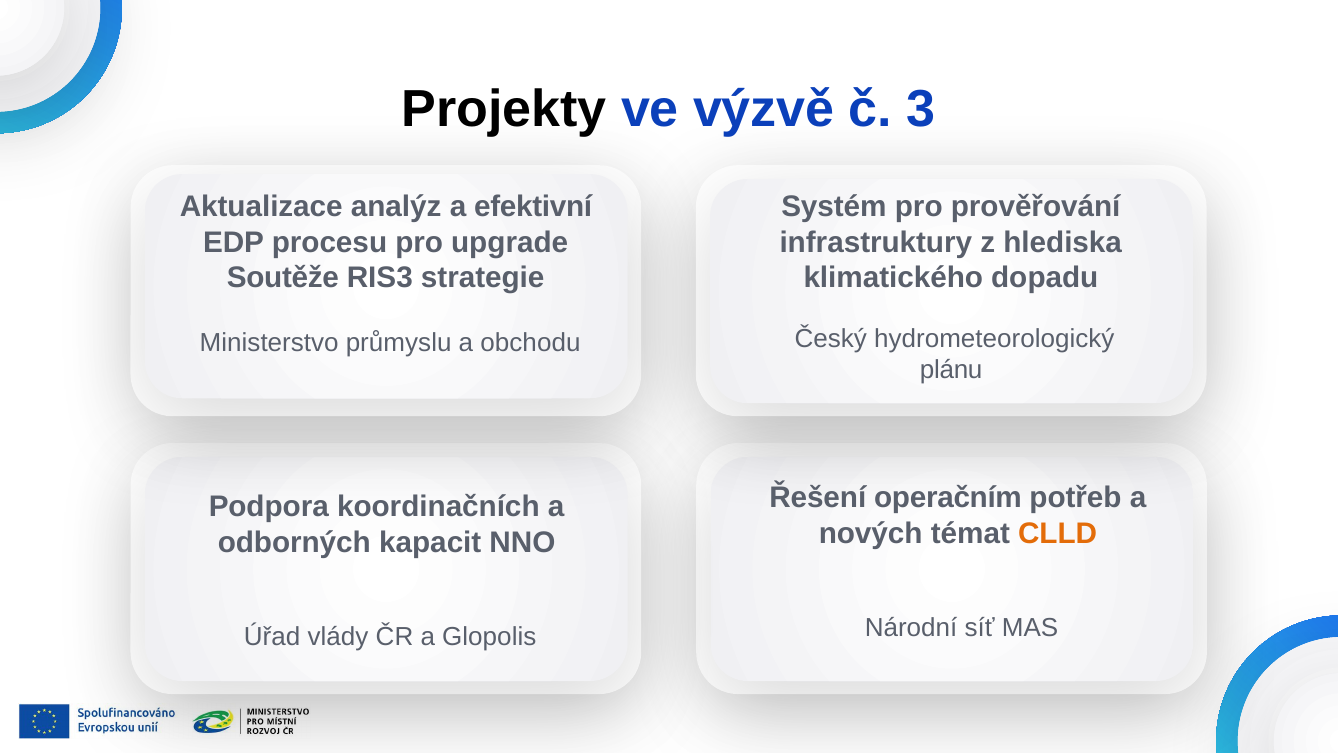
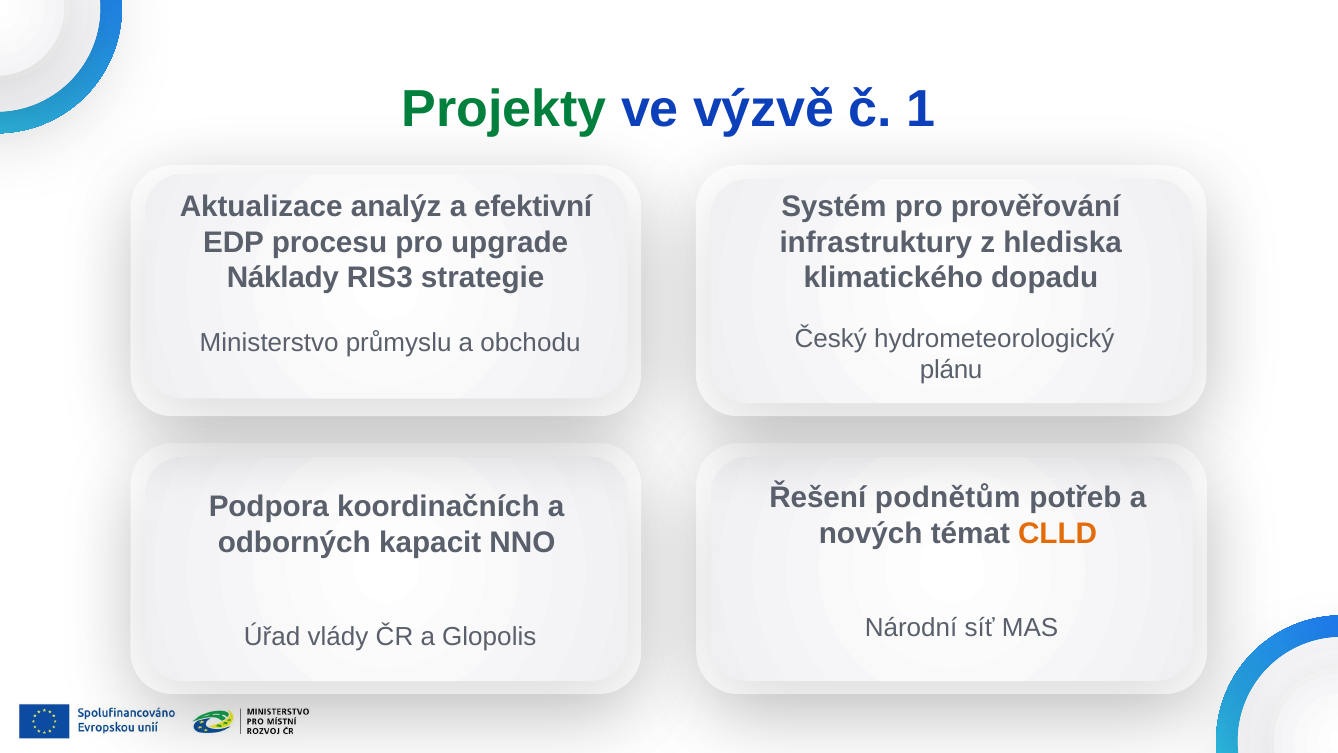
Projekty colour: black -> green
3: 3 -> 1
Soutěže: Soutěže -> Náklady
operačním: operačním -> podnětům
